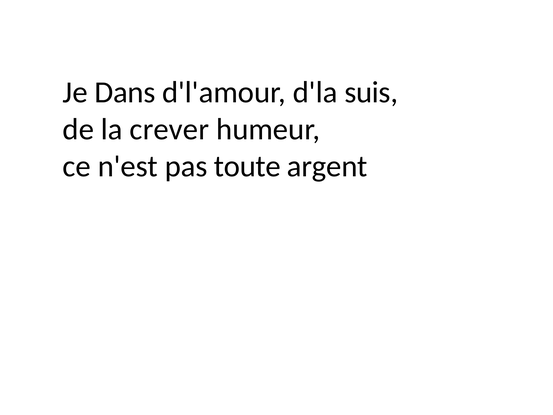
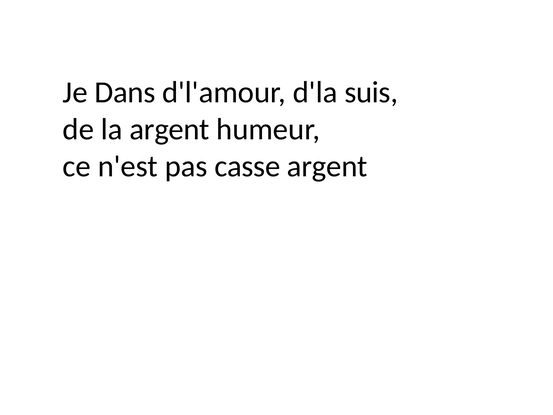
la crever: crever -> argent
toute: toute -> casse
